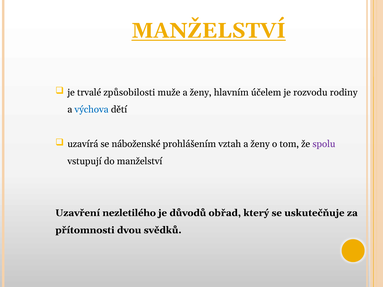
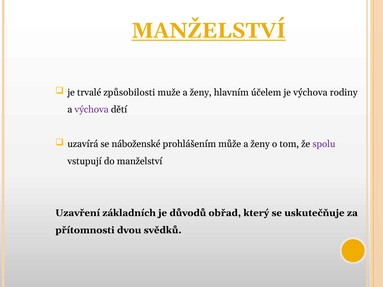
je rozvodu: rozvodu -> výchova
výchova at (92, 110) colour: blue -> purple
vztah: vztah -> může
nezletilého: nezletilého -> základních
